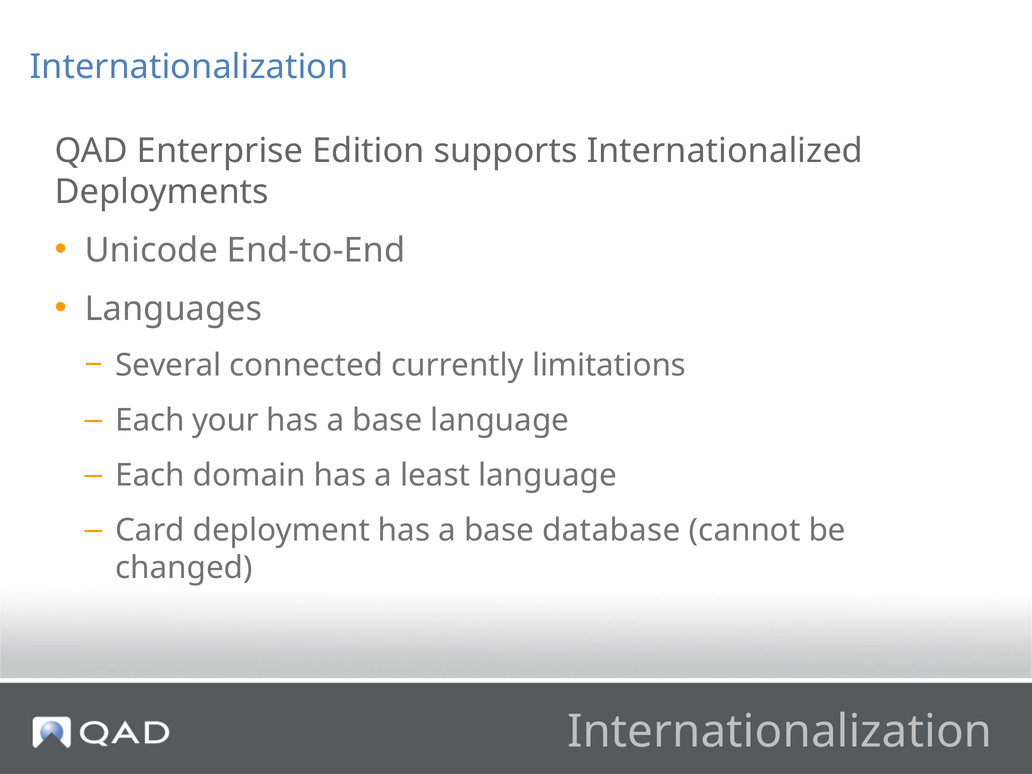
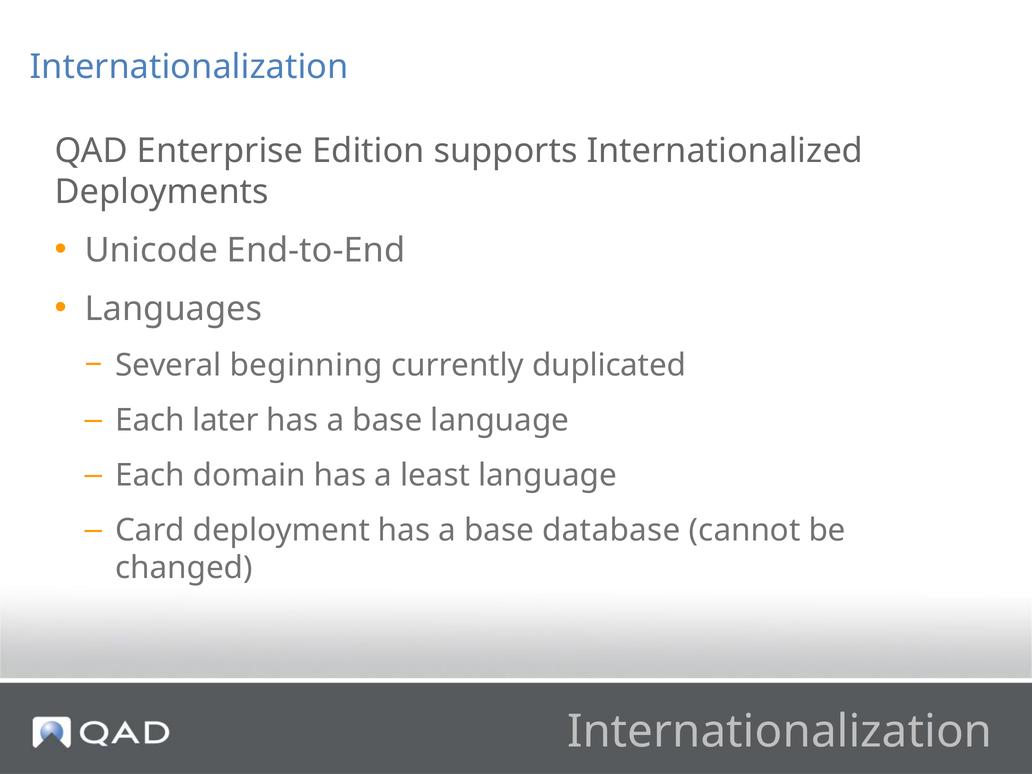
connected: connected -> beginning
limitations: limitations -> duplicated
your: your -> later
